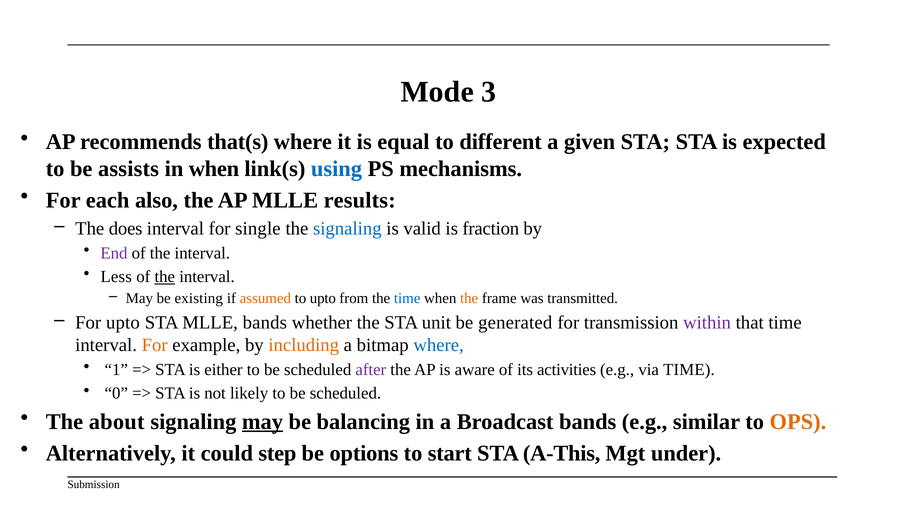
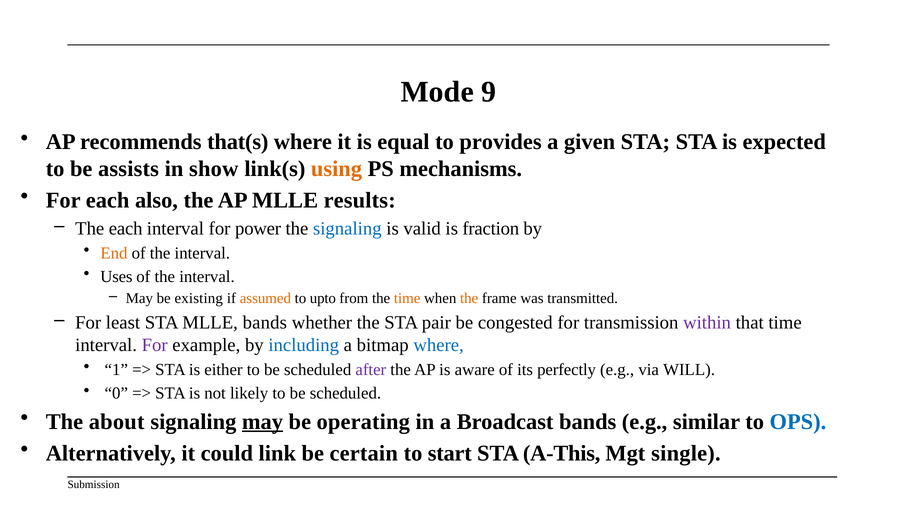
3: 3 -> 9
different: different -> provides
in when: when -> show
using colour: blue -> orange
The does: does -> each
single: single -> power
End colour: purple -> orange
Less: Less -> Uses
the at (165, 276) underline: present -> none
time at (407, 298) colour: blue -> orange
For upto: upto -> least
unit: unit -> pair
generated: generated -> congested
For at (155, 345) colour: orange -> purple
including colour: orange -> blue
activities: activities -> perfectly
via TIME: TIME -> WILL
balancing: balancing -> operating
OPS colour: orange -> blue
step: step -> link
options: options -> certain
under: under -> single
